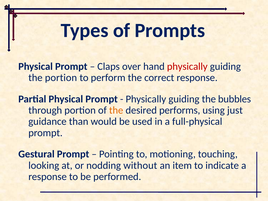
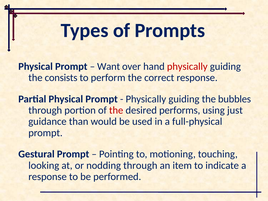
Claps: Claps -> Want
the portion: portion -> consists
the at (116, 110) colour: orange -> red
nodding without: without -> through
